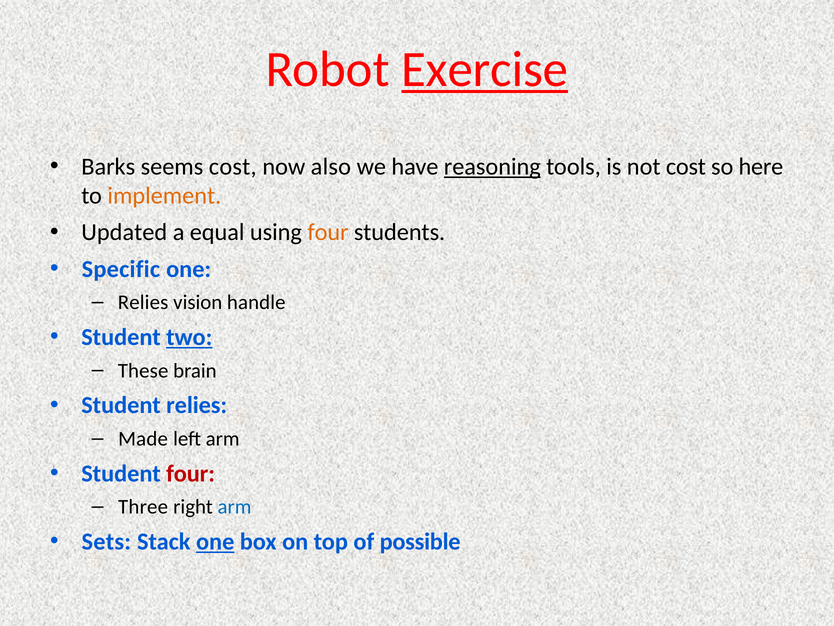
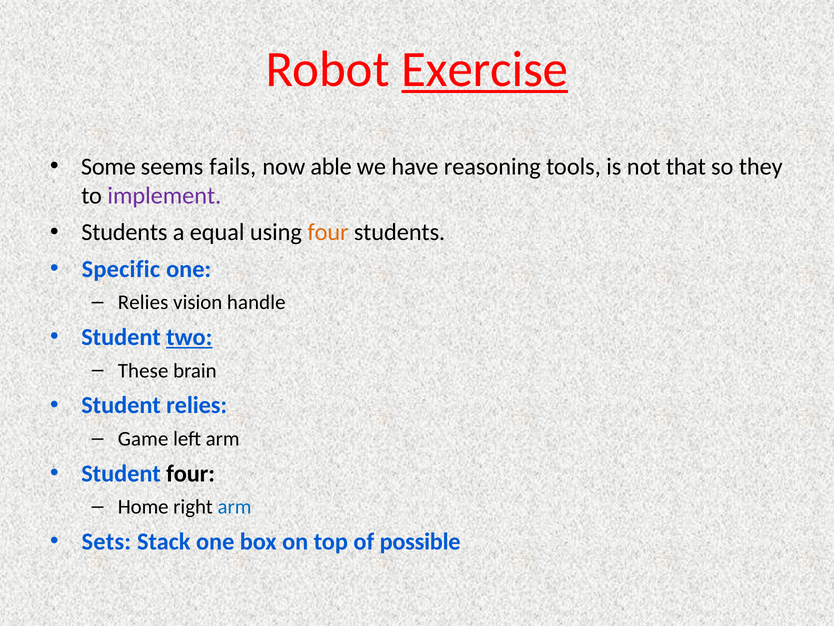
Barks: Barks -> Some
seems cost: cost -> fails
also: also -> able
reasoning underline: present -> none
not cost: cost -> that
here: here -> they
implement colour: orange -> purple
Updated at (124, 232): Updated -> Students
Made: Made -> Game
four at (191, 473) colour: red -> black
Three: Three -> Home
one at (215, 541) underline: present -> none
